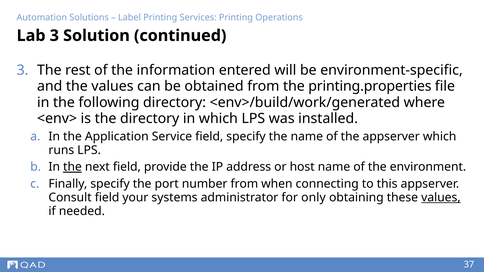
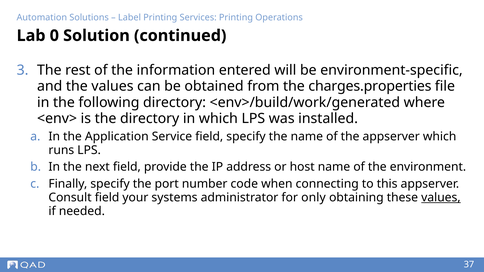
Lab 3: 3 -> 0
printing.properties: printing.properties -> charges.properties
the at (72, 167) underline: present -> none
number from: from -> code
